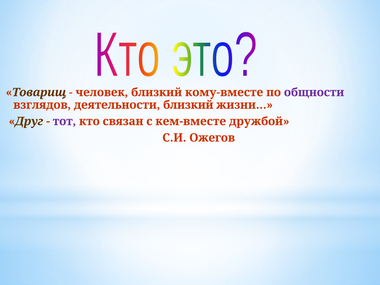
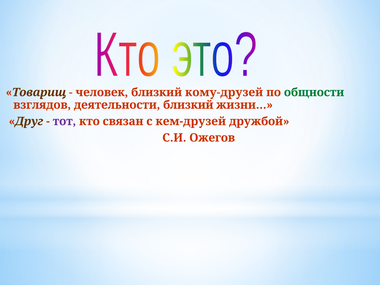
кому-вместе: кому-вместе -> кому-друзей
общности colour: purple -> green
кем-вместе: кем-вместе -> кем-друзей
